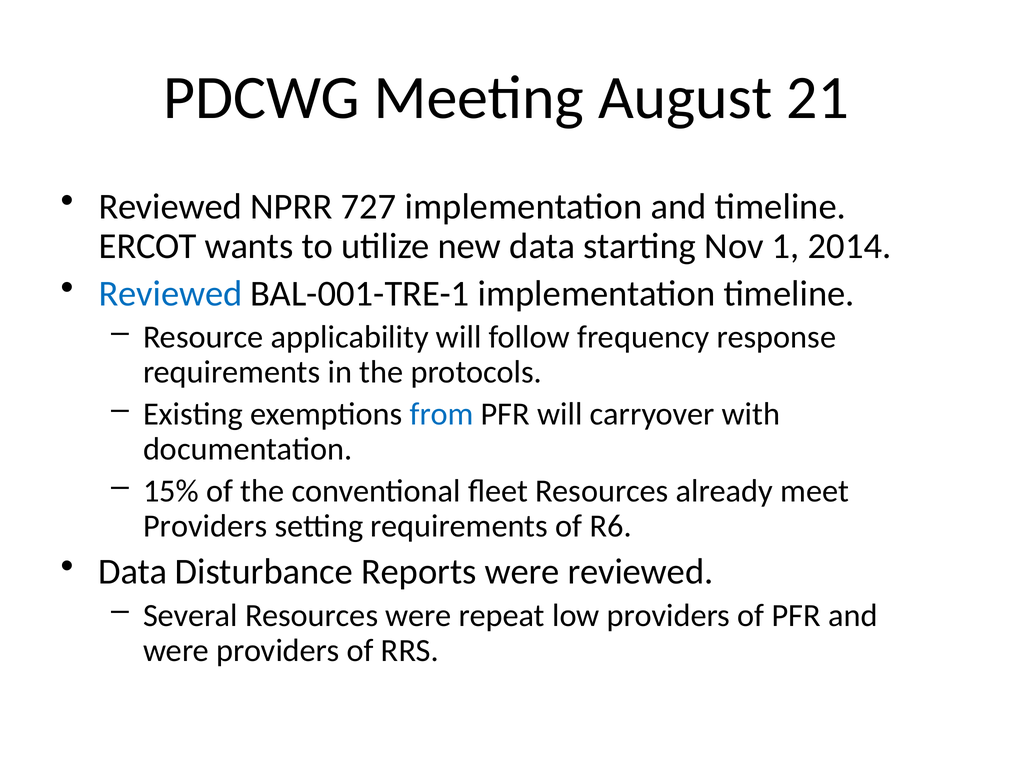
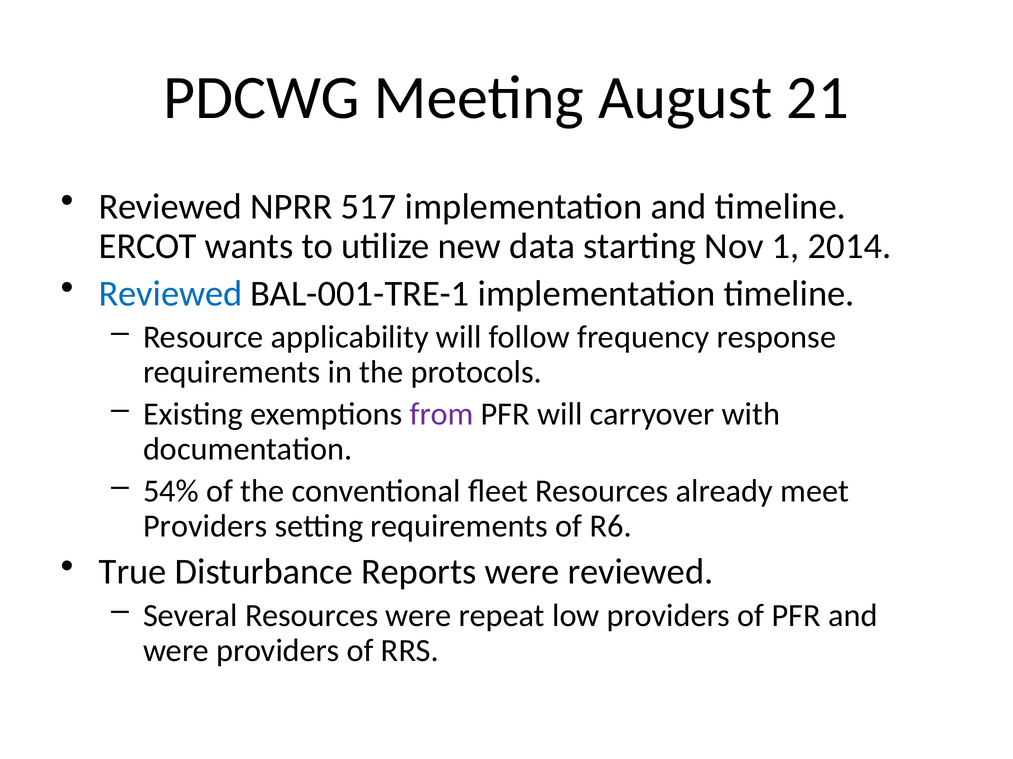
727: 727 -> 517
from colour: blue -> purple
15%: 15% -> 54%
Data at (133, 572): Data -> True
